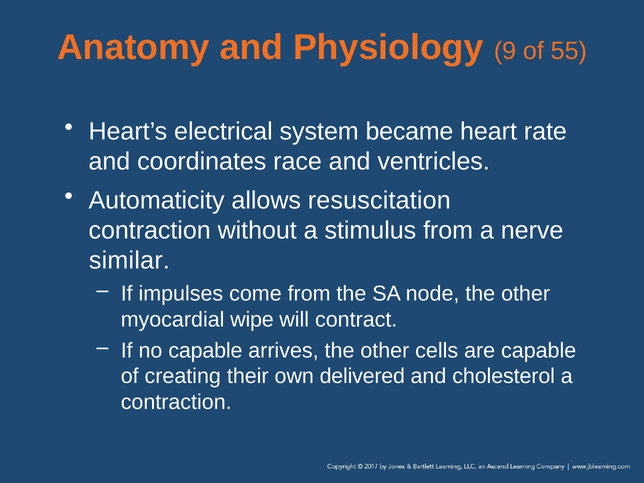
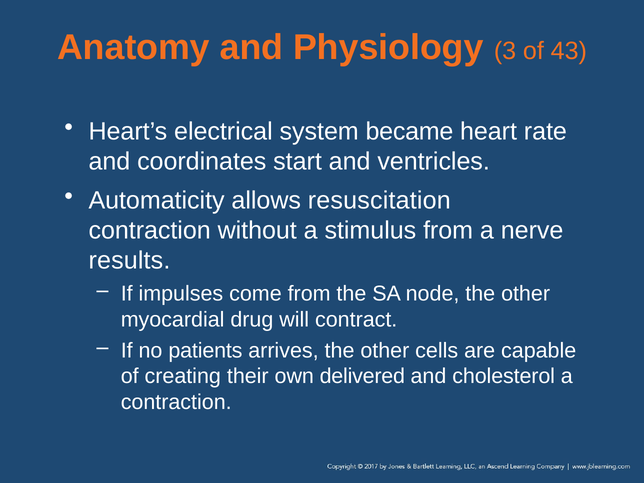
9: 9 -> 3
55: 55 -> 43
race: race -> start
similar: similar -> results
wipe: wipe -> drug
no capable: capable -> patients
